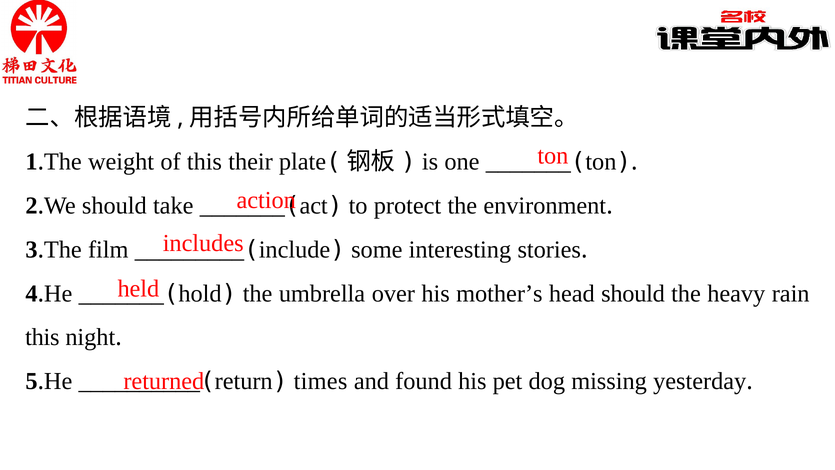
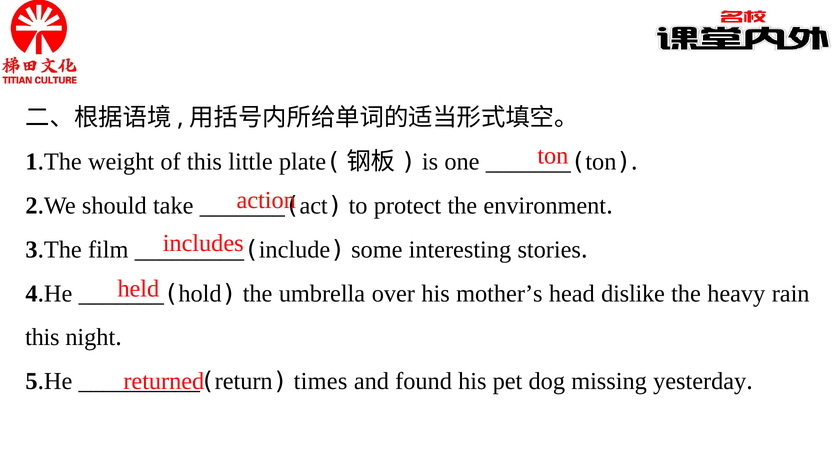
their: their -> little
head should: should -> dislike
